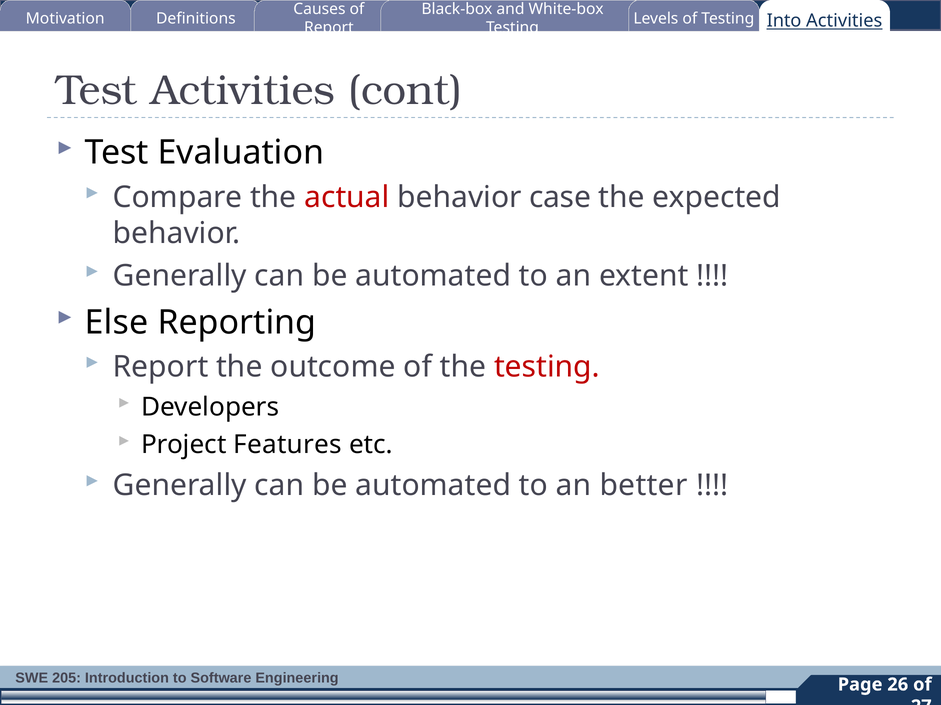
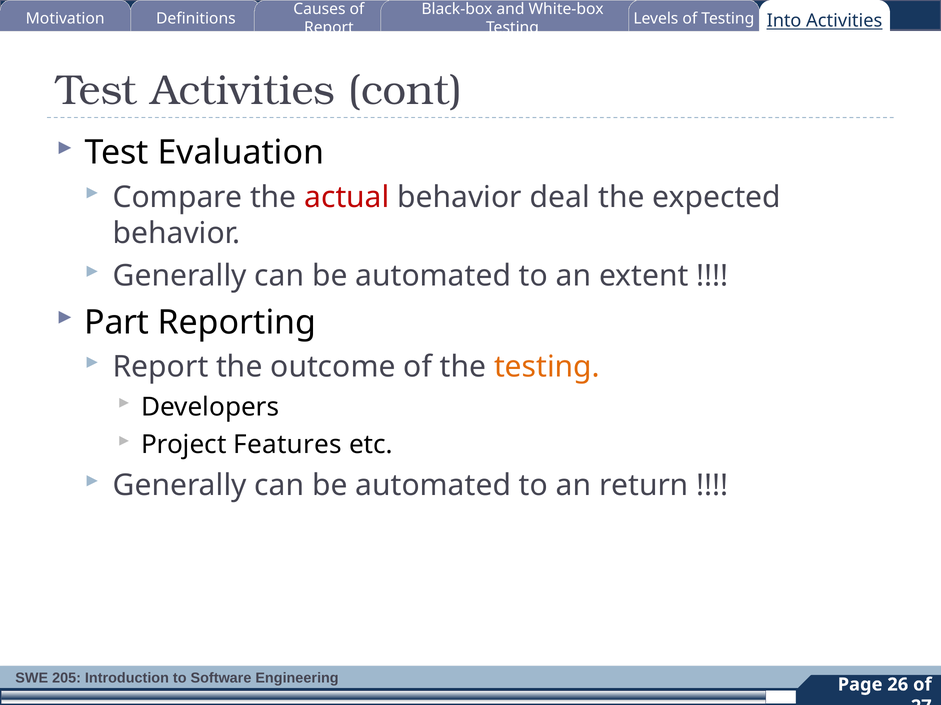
case: case -> deal
Else: Else -> Part
testing at (547, 367) colour: red -> orange
better: better -> return
